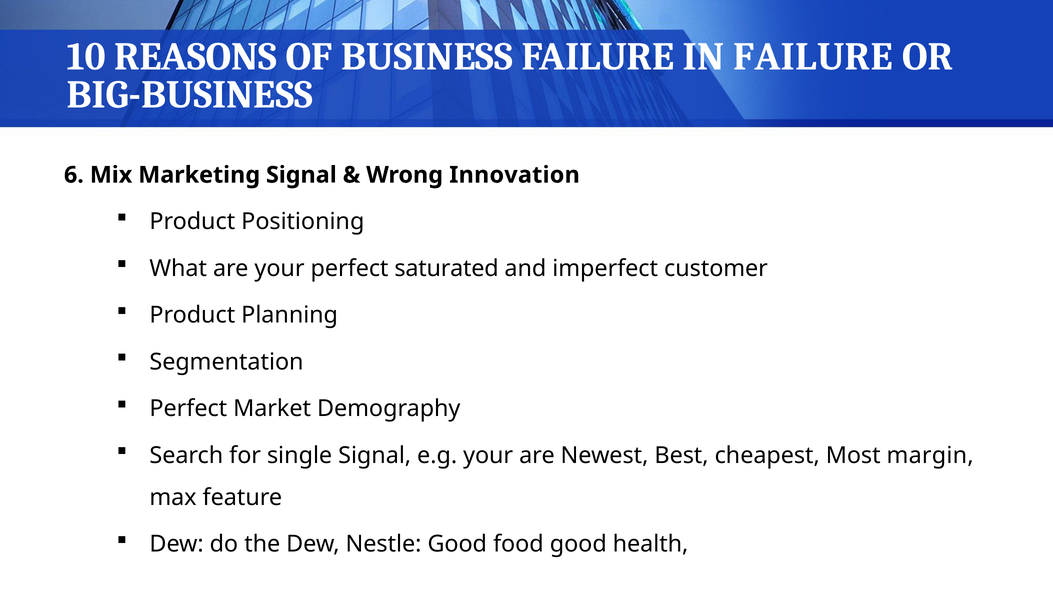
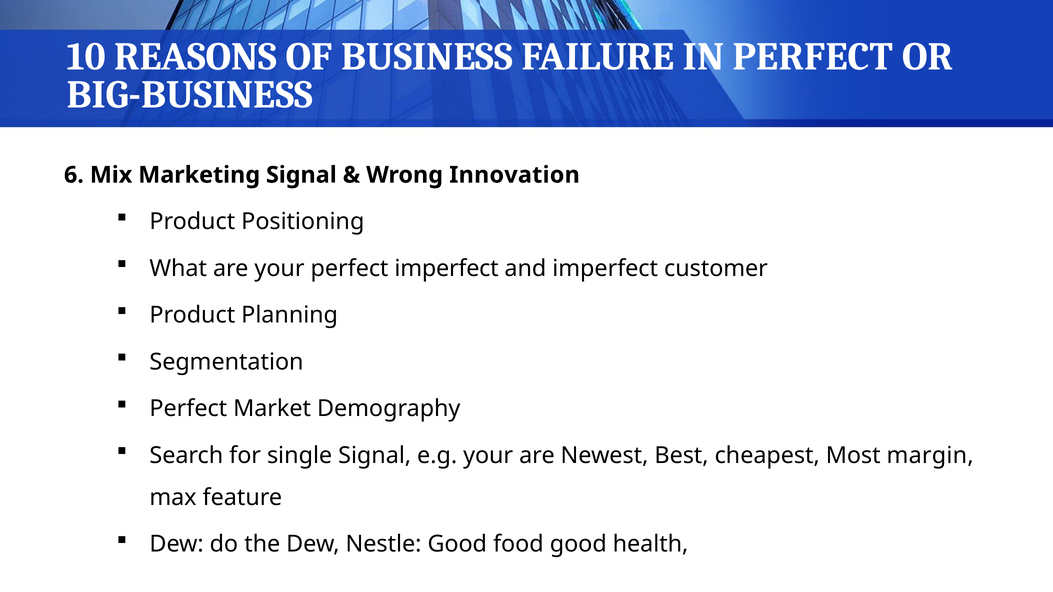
IN FAILURE: FAILURE -> PERFECT
perfect saturated: saturated -> imperfect
